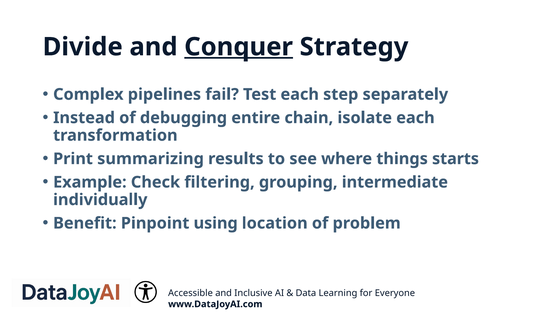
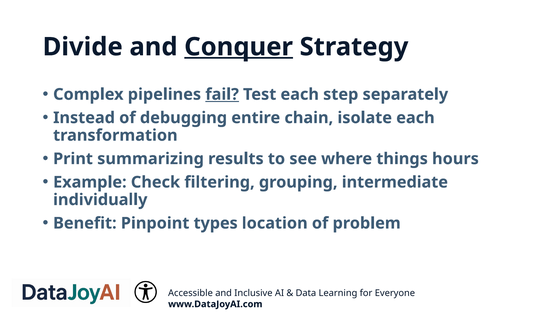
fail underline: none -> present
starts: starts -> hours
using: using -> types
